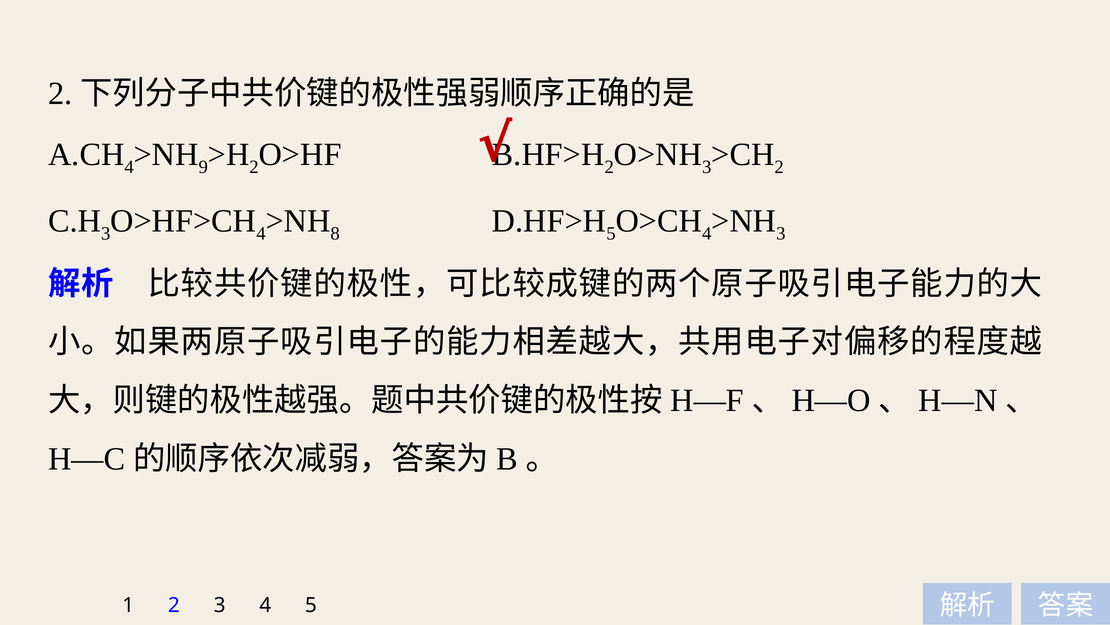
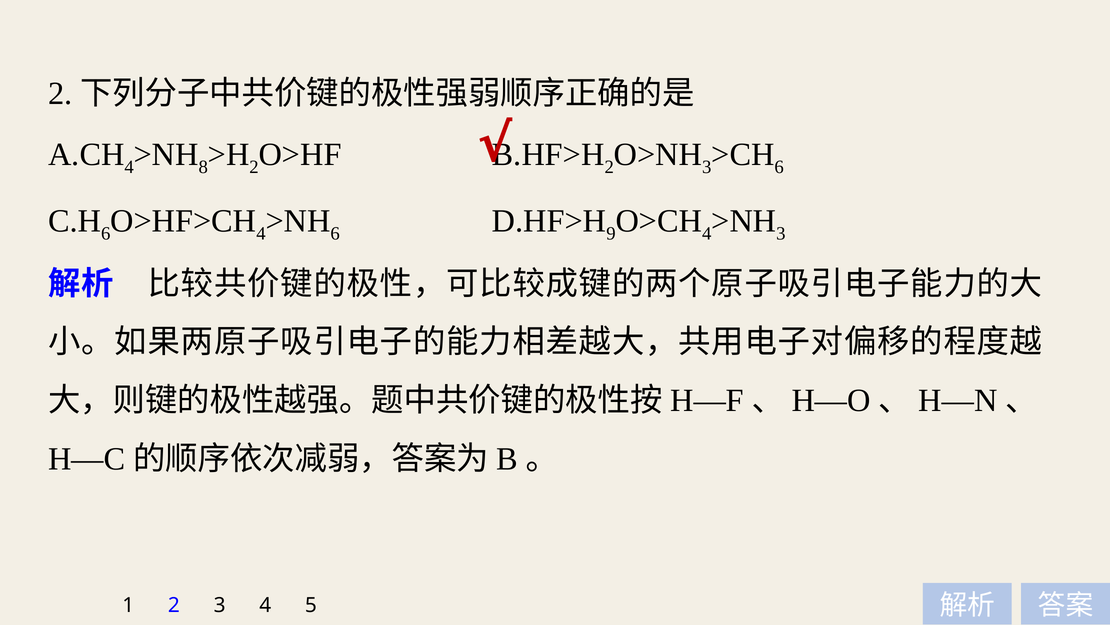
9: 9 -> 8
2 at (779, 167): 2 -> 6
3 at (106, 233): 3 -> 6
8 at (335, 233): 8 -> 6
5 at (611, 233): 5 -> 9
